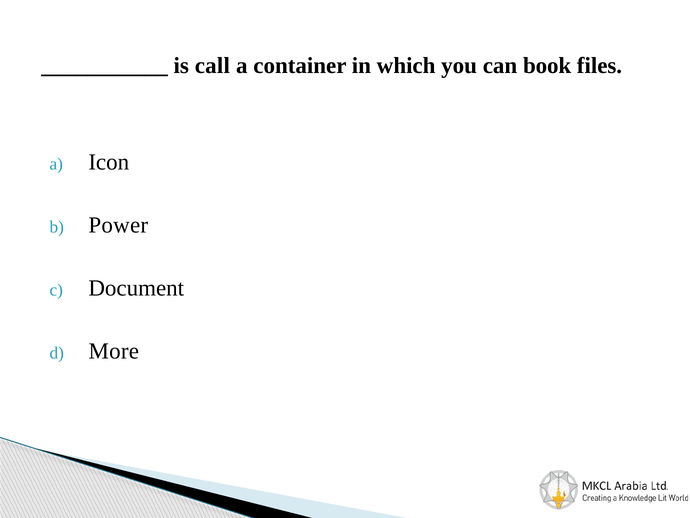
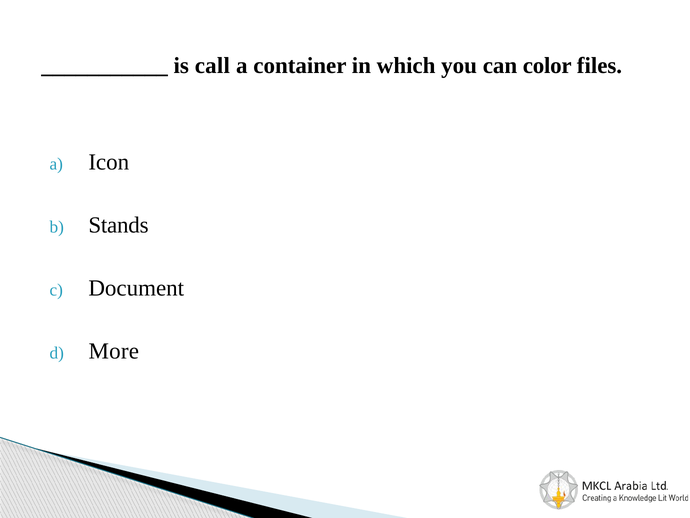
book: book -> color
Power: Power -> Stands
